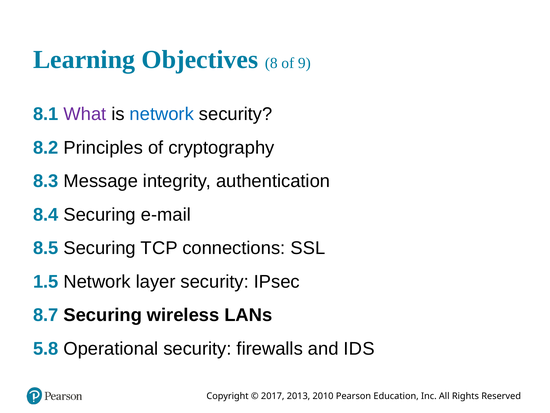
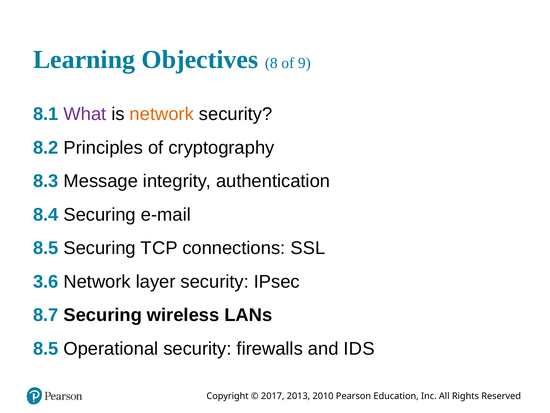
network at (162, 114) colour: blue -> orange
1.5: 1.5 -> 3.6
5.8 at (46, 348): 5.8 -> 8.5
